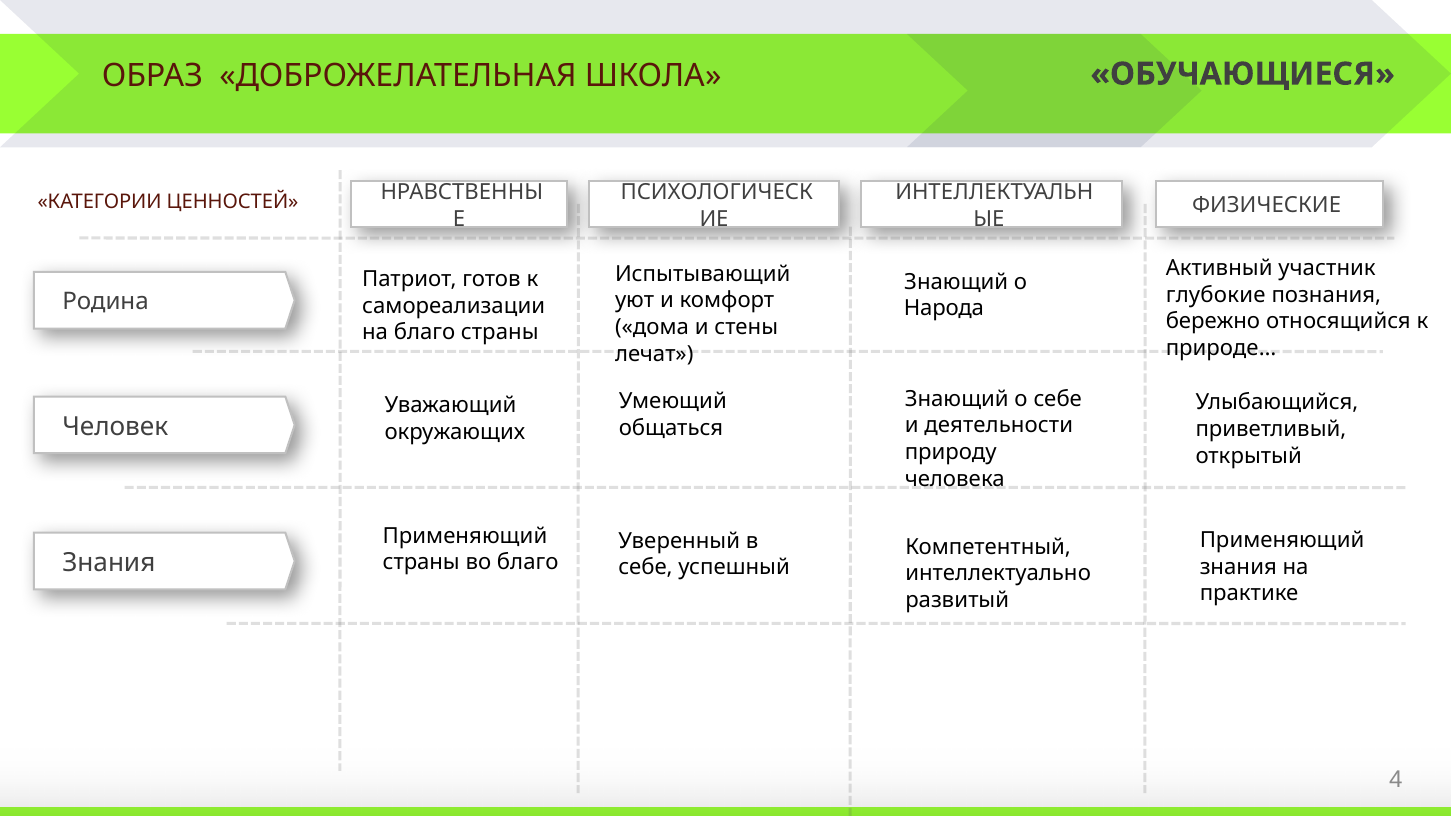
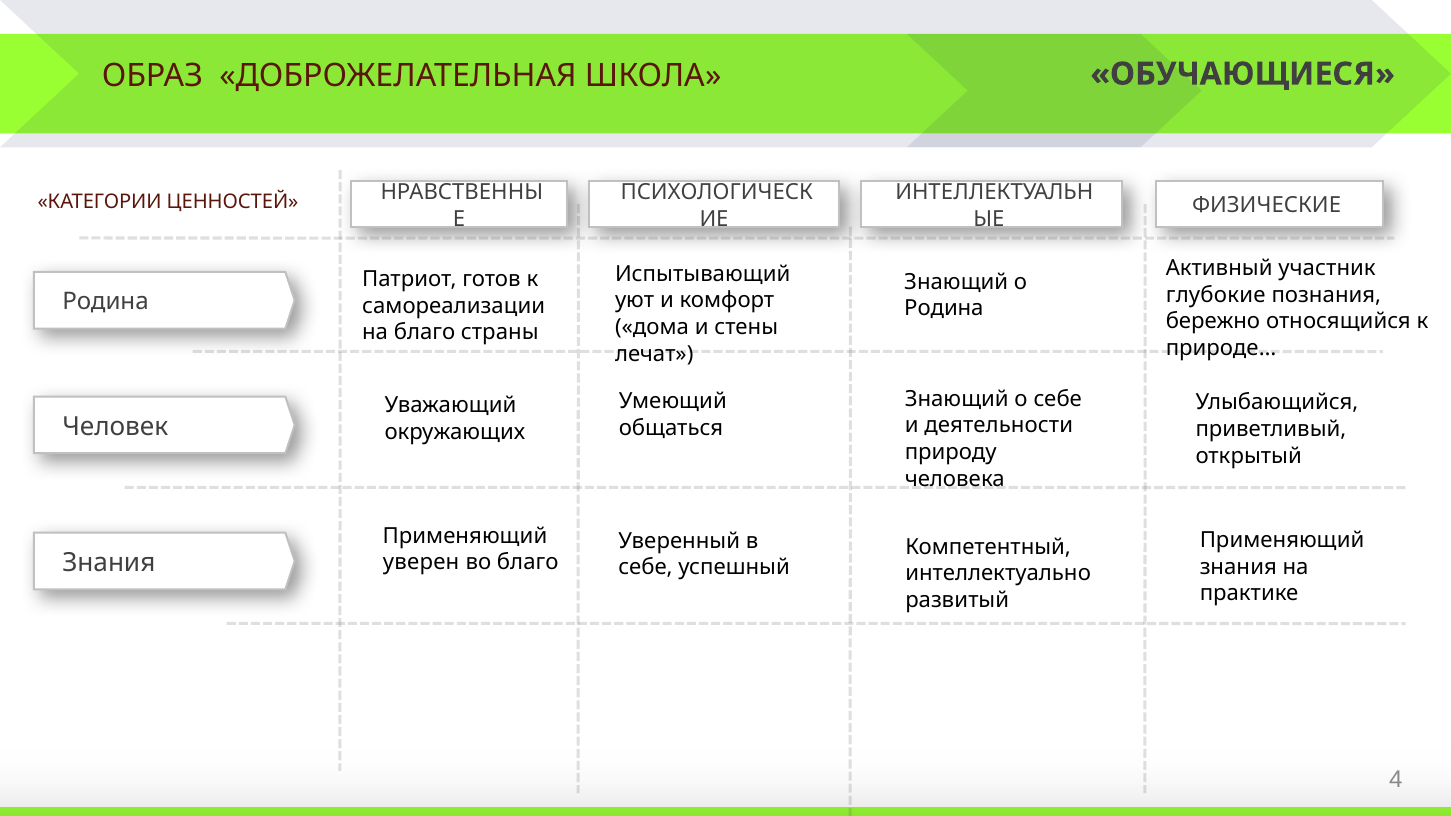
Народа at (944, 309): Народа -> Родина
страны at (421, 563): страны -> уверен
